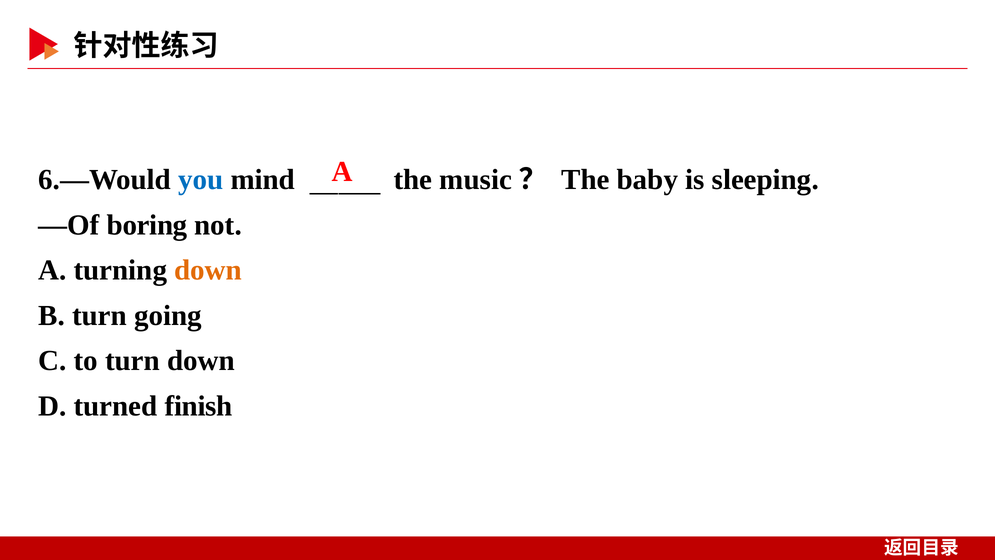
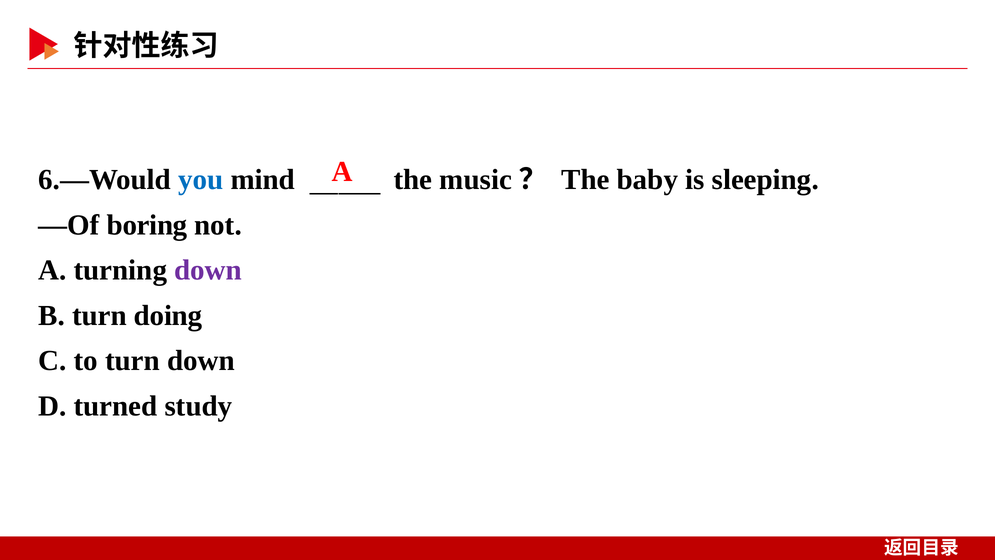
down at (208, 270) colour: orange -> purple
going: going -> doing
finish: finish -> study
